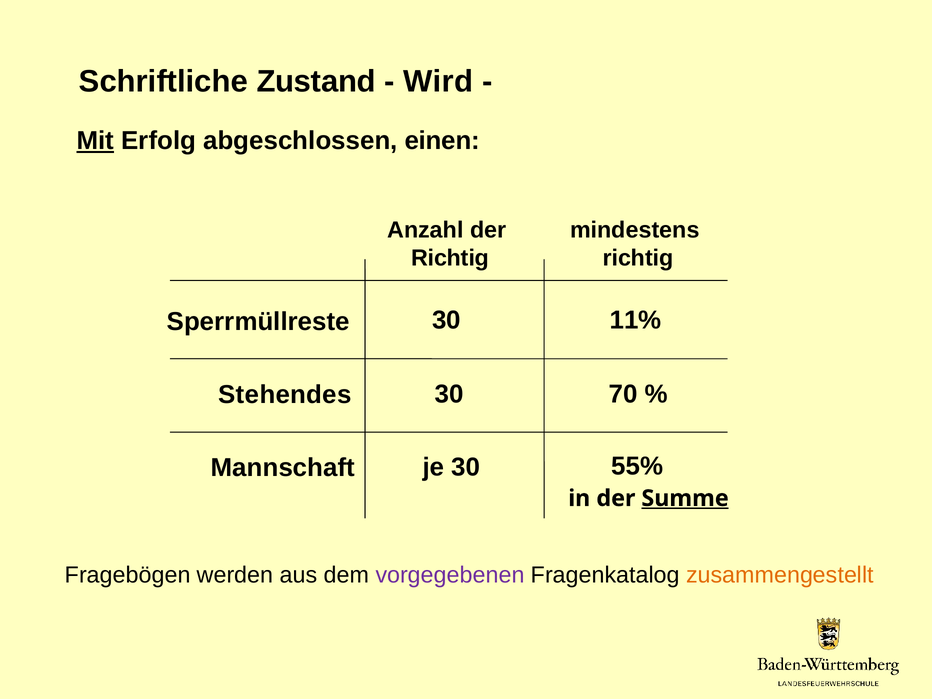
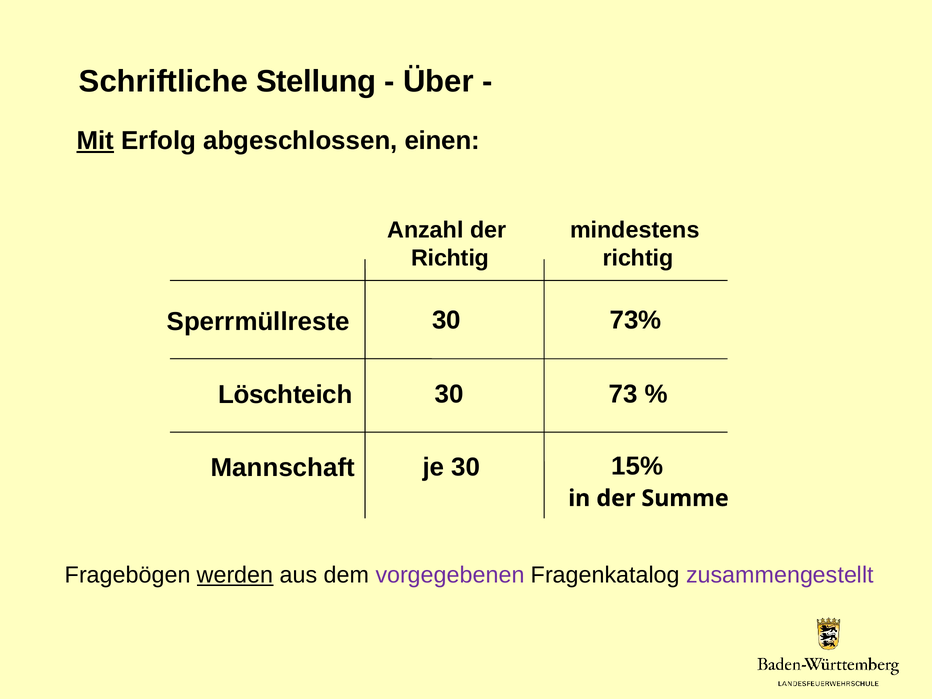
Zustand: Zustand -> Stellung
Wird: Wird -> Über
11%: 11% -> 73%
Stehendes: Stehendes -> Löschteich
70: 70 -> 73
55%: 55% -> 15%
Summe underline: present -> none
werden underline: none -> present
zusammengestellt colour: orange -> purple
